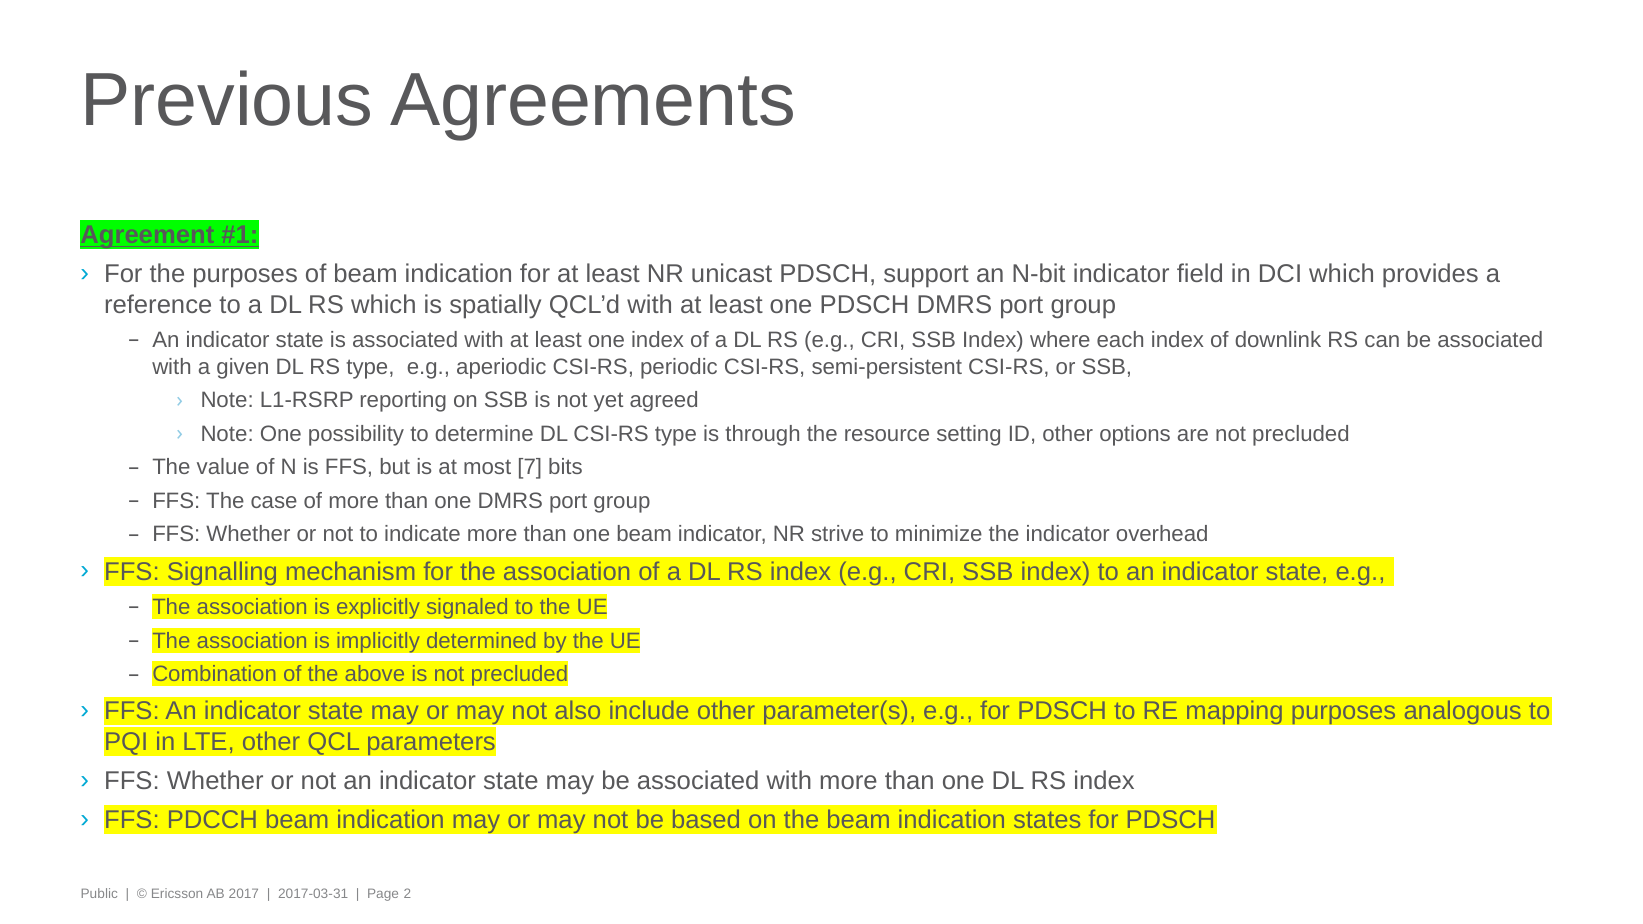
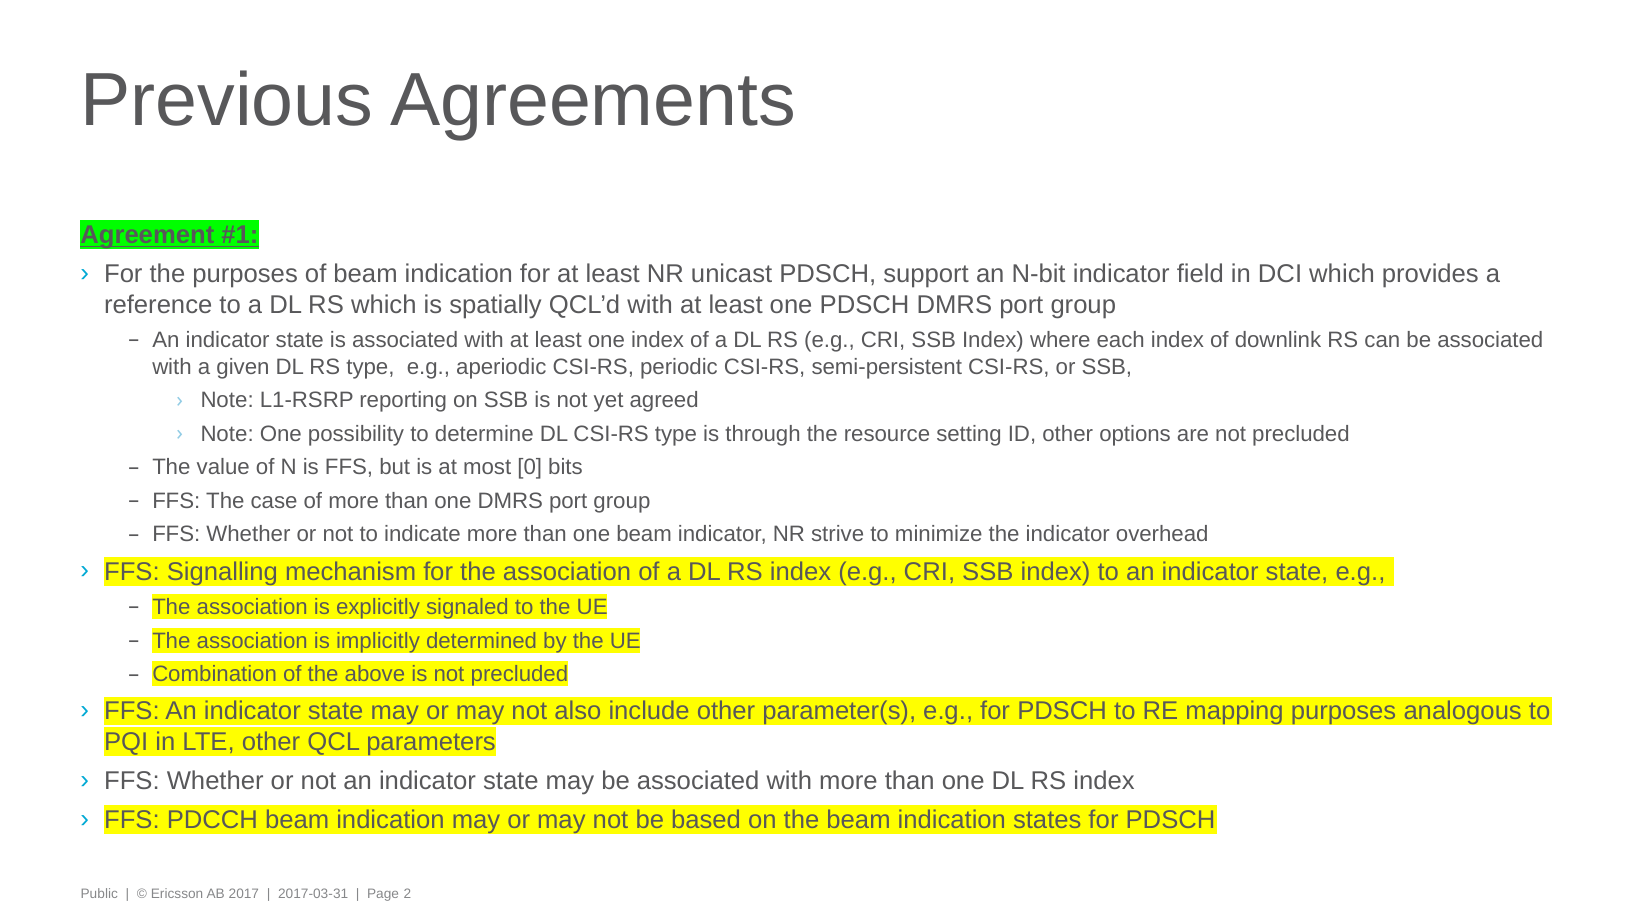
7: 7 -> 0
